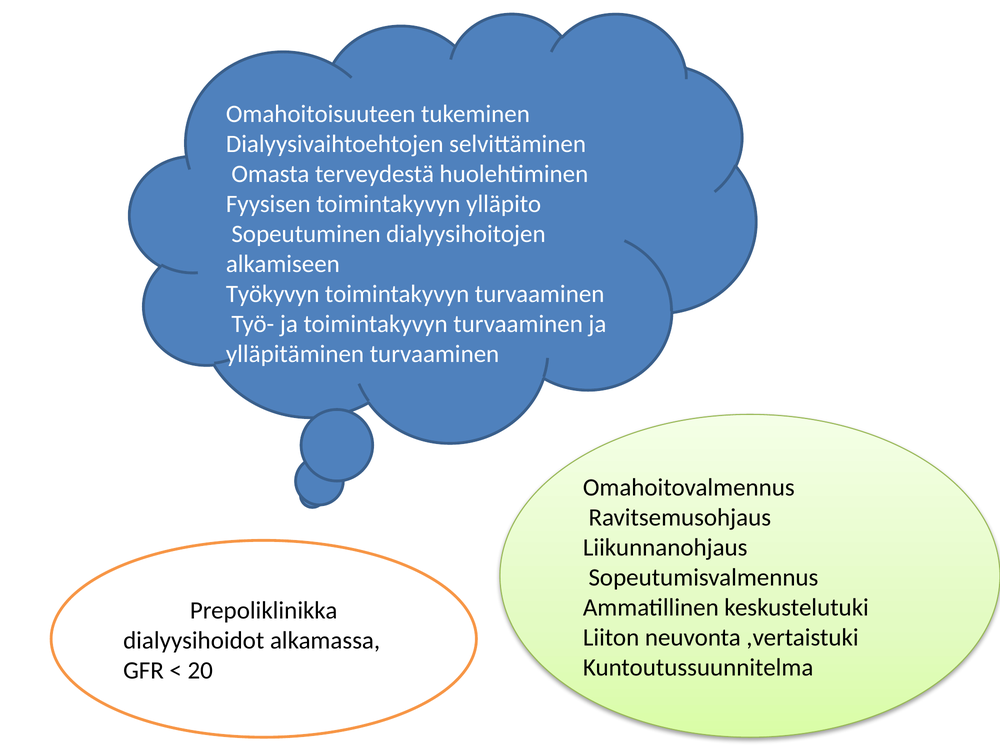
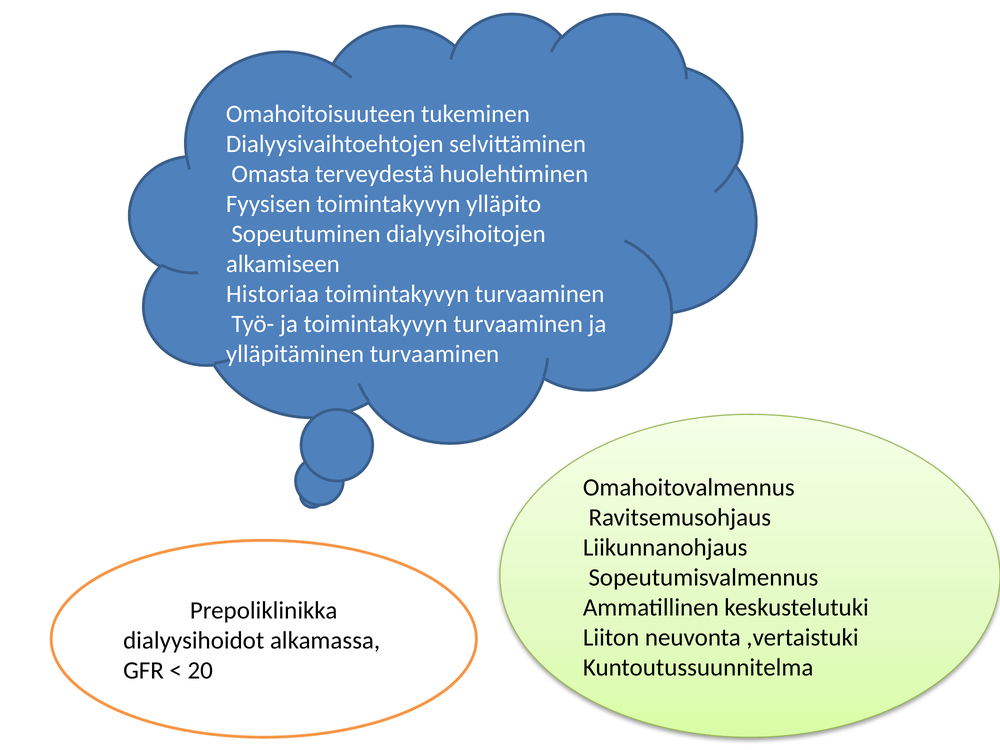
Työkyvyn: Työkyvyn -> Historiaa
